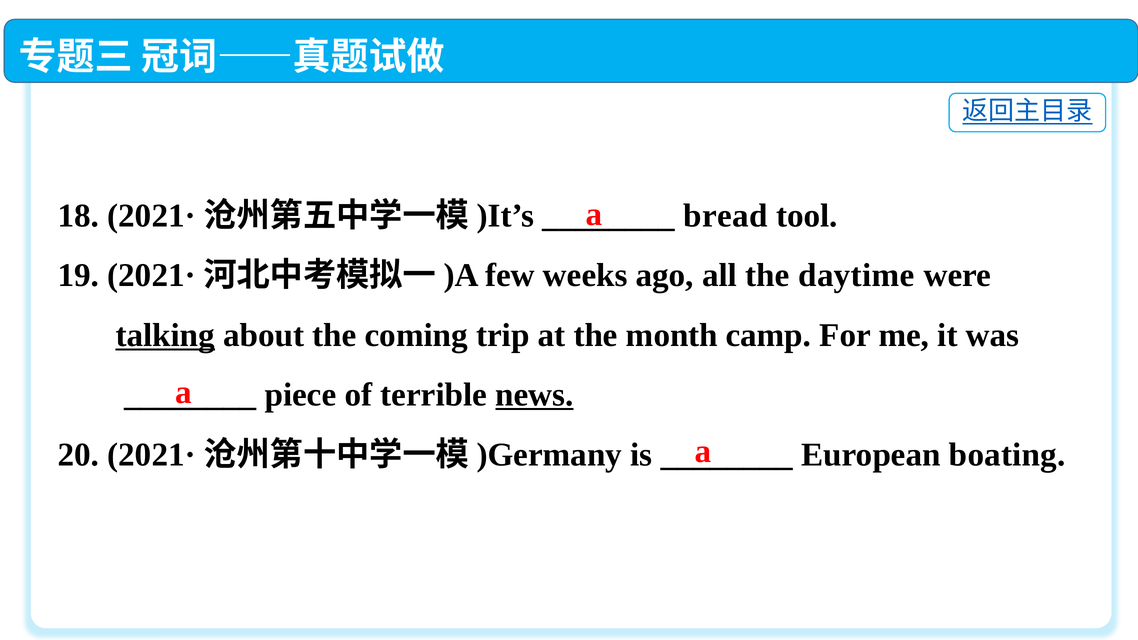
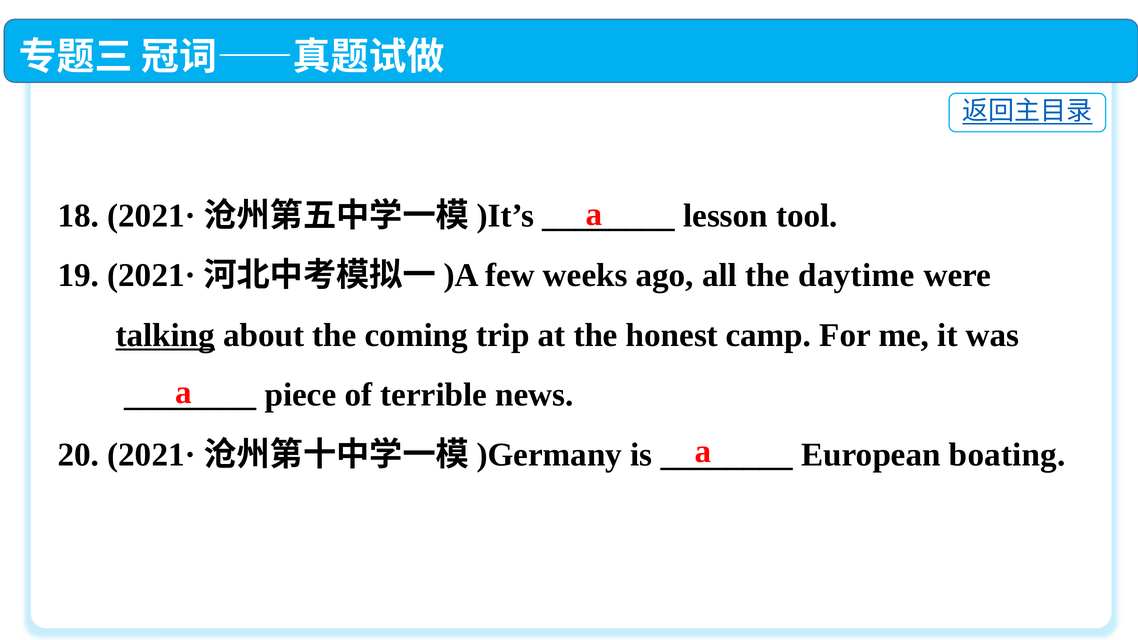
bread: bread -> lesson
month: month -> honest
news underline: present -> none
